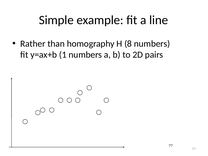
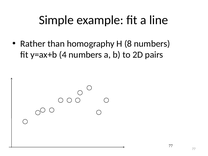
1: 1 -> 4
